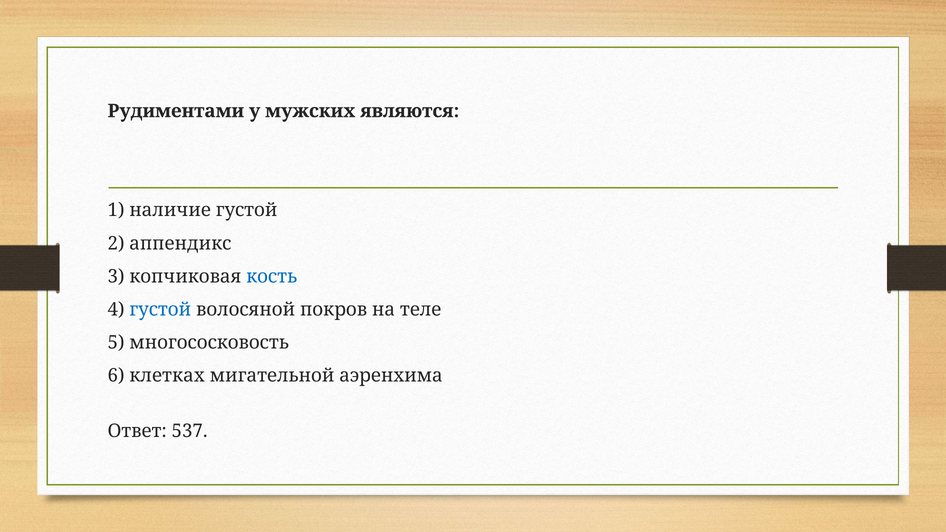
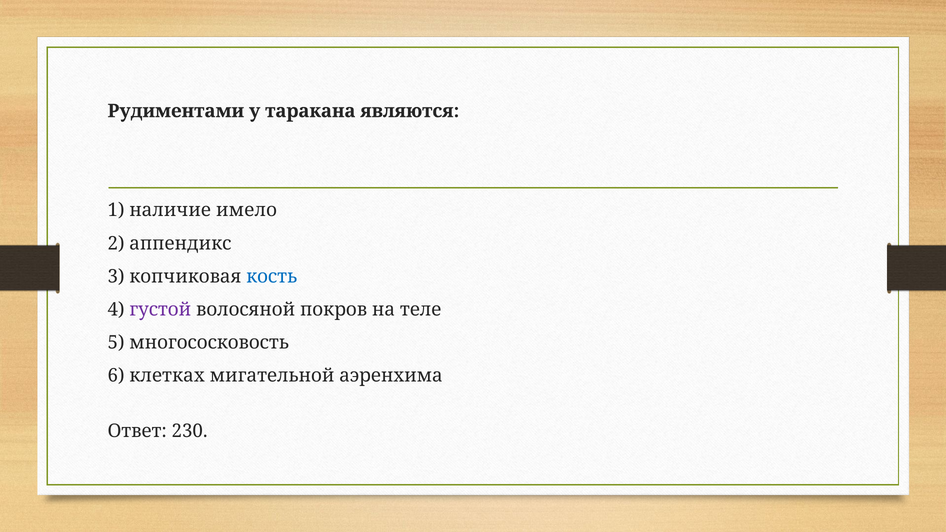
мужских: мужских -> таракана
наличие густой: густой -> имело
густой at (160, 310) colour: blue -> purple
537: 537 -> 230
